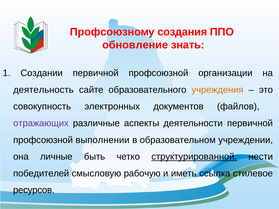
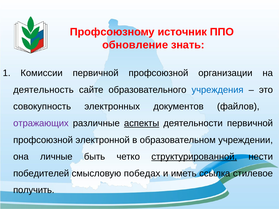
создания: создания -> источник
Создании: Создании -> Комиссии
учреждения colour: orange -> blue
аспекты underline: none -> present
выполнении: выполнении -> электронной
рабочую: рабочую -> победах
ресурсов: ресурсов -> получить
